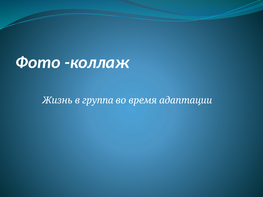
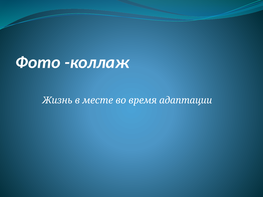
группа: группа -> месте
